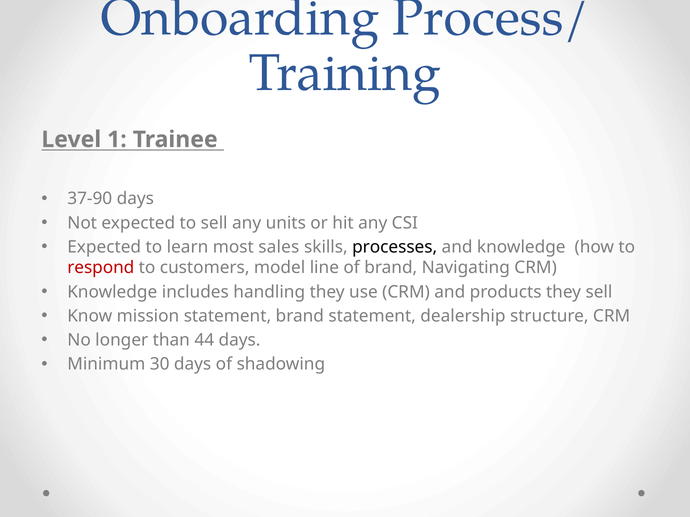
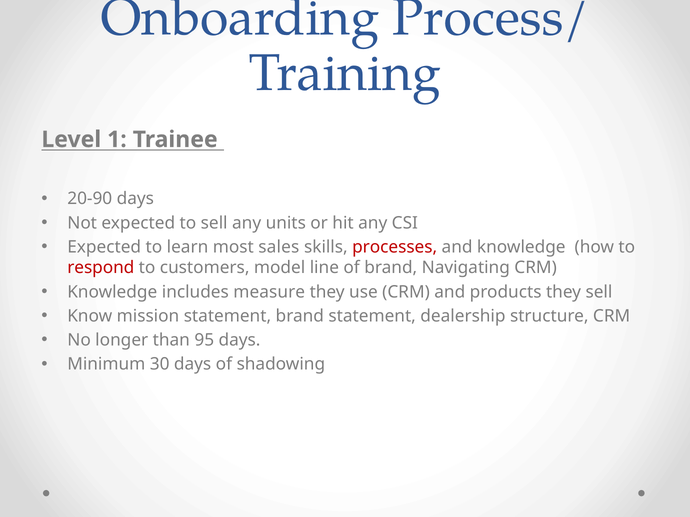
37-90: 37-90 -> 20-90
processes colour: black -> red
handling: handling -> measure
44: 44 -> 95
